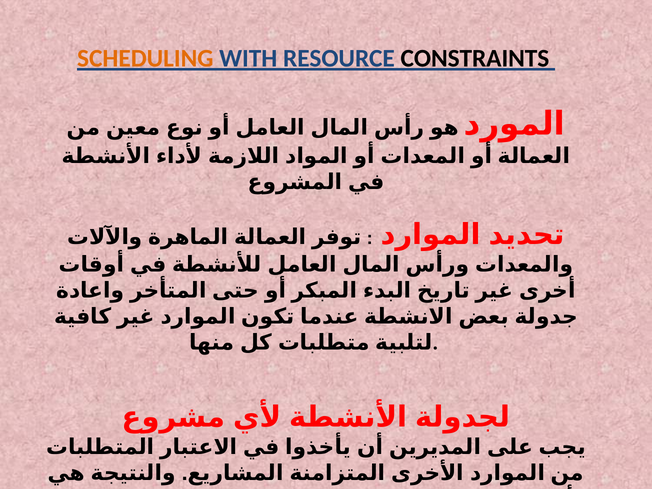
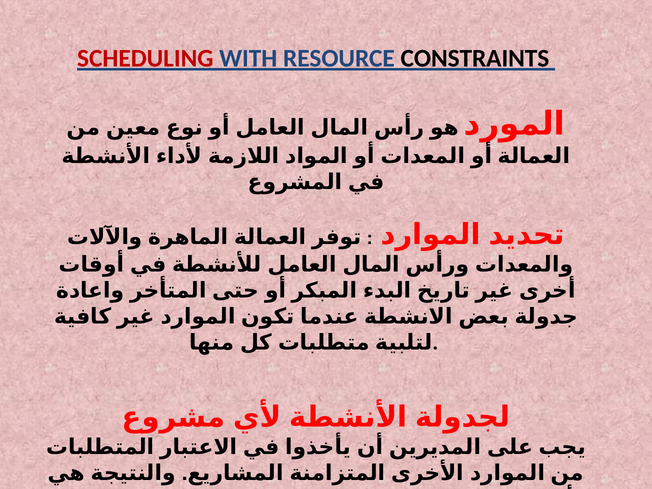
SCHEDULING colour: orange -> red
